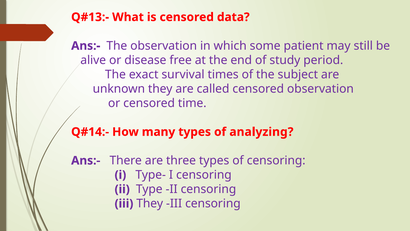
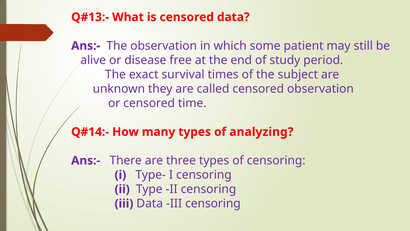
iii They: They -> Data
